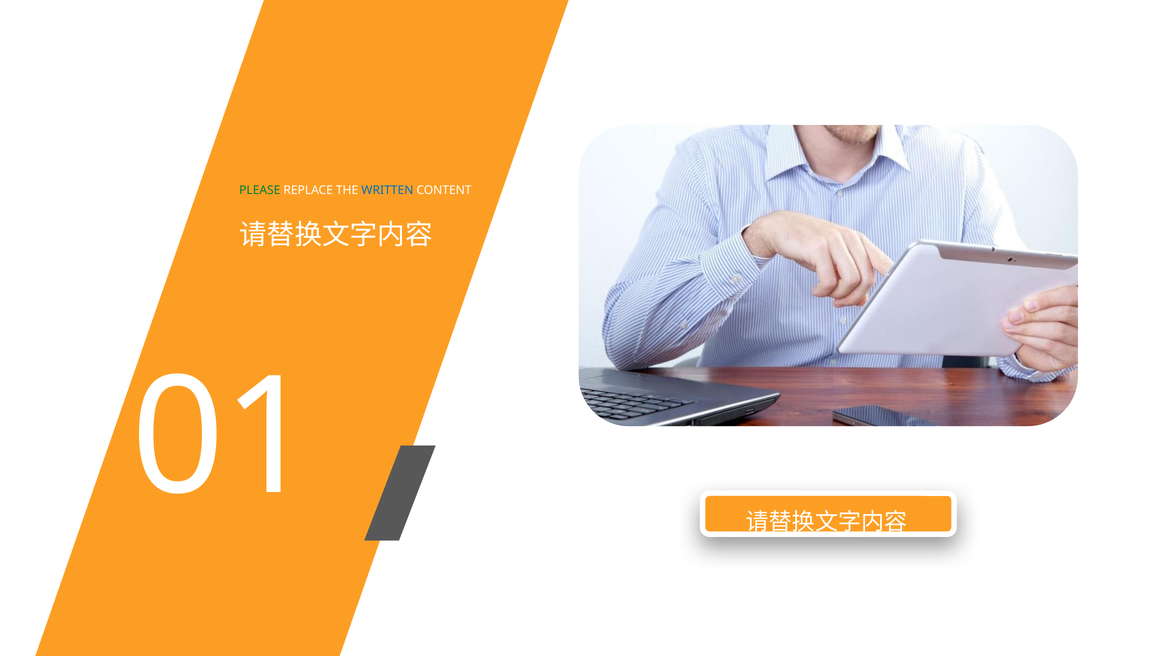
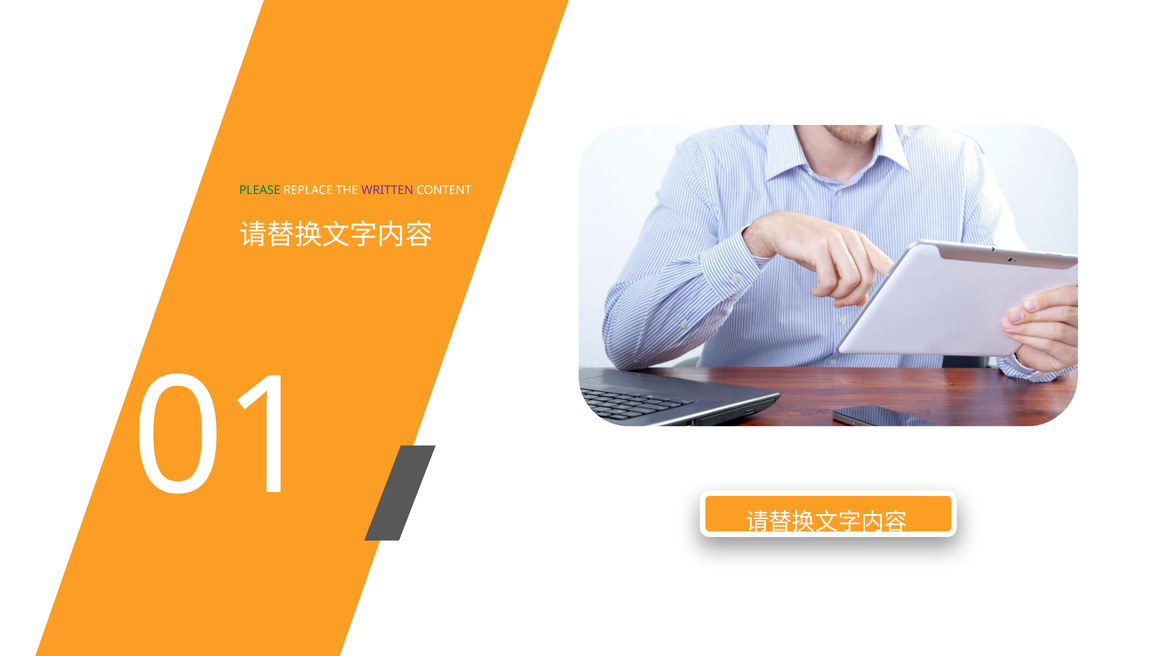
WRITTEN colour: blue -> purple
